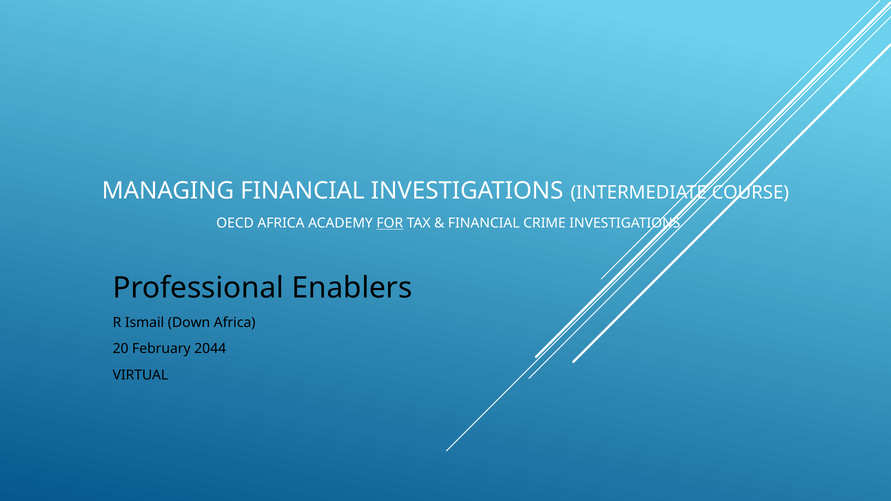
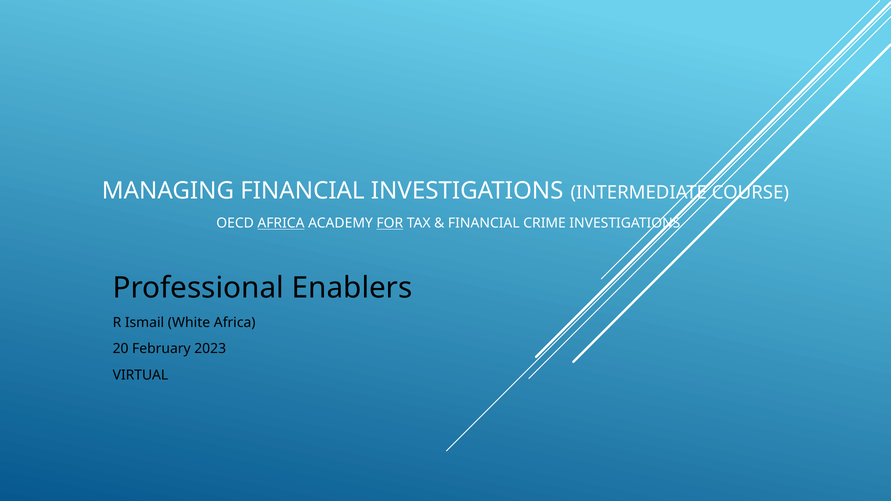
AFRICA at (281, 223) underline: none -> present
Down: Down -> White
2044: 2044 -> 2023
